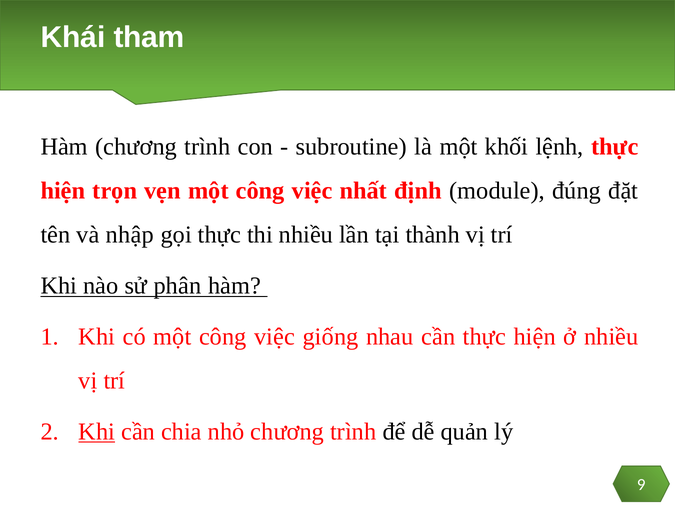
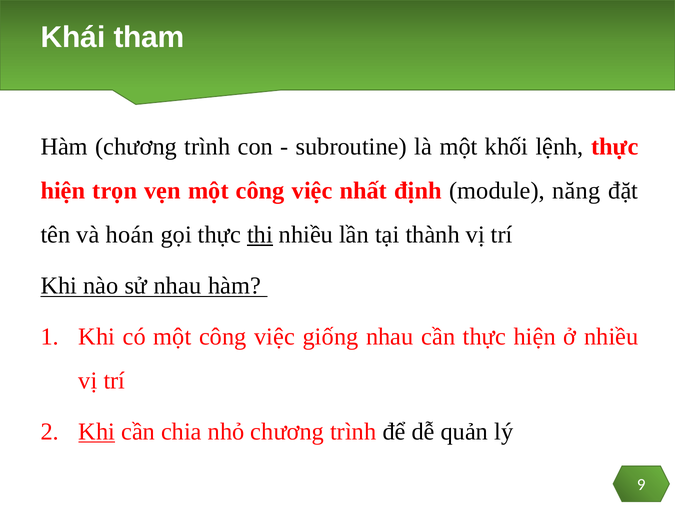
đúng: đúng -> năng
nhập: nhập -> hoán
thi underline: none -> present
sử phân: phân -> nhau
